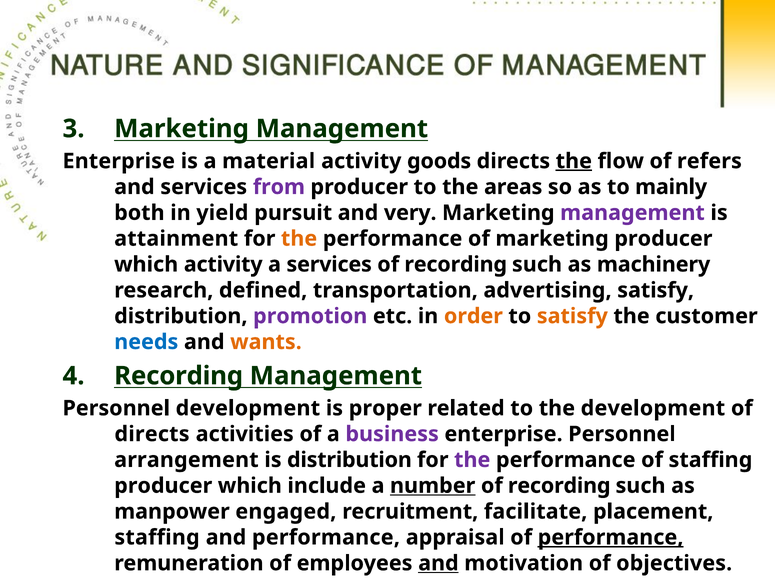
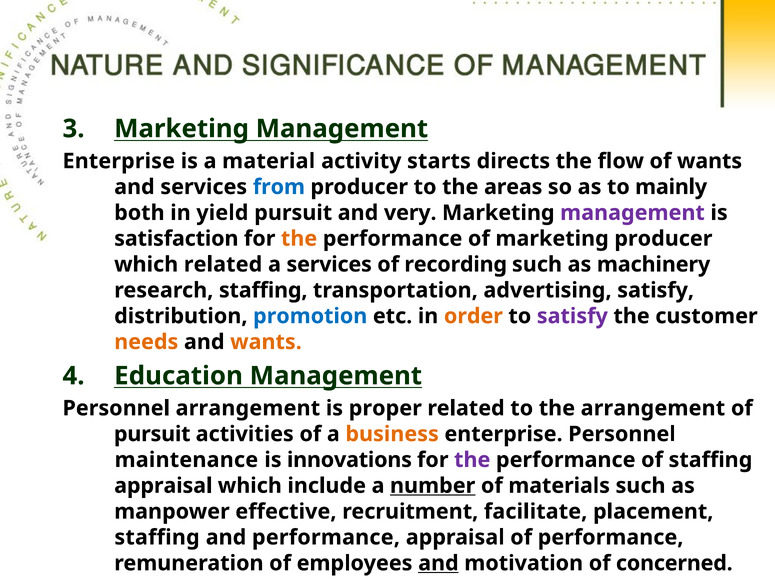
goods: goods -> starts
the at (574, 161) underline: present -> none
of refers: refers -> wants
from colour: purple -> blue
attainment: attainment -> satisfaction
which activity: activity -> related
research defined: defined -> staffing
promotion colour: purple -> blue
satisfy at (572, 316) colour: orange -> purple
needs colour: blue -> orange
Recording at (179, 376): Recording -> Education
Personnel development: development -> arrangement
the development: development -> arrangement
directs at (152, 434): directs -> pursuit
business colour: purple -> orange
arrangement: arrangement -> maintenance
is distribution: distribution -> innovations
producer at (163, 486): producer -> appraisal
recording at (559, 486): recording -> materials
engaged: engaged -> effective
performance at (611, 538) underline: present -> none
objectives: objectives -> concerned
